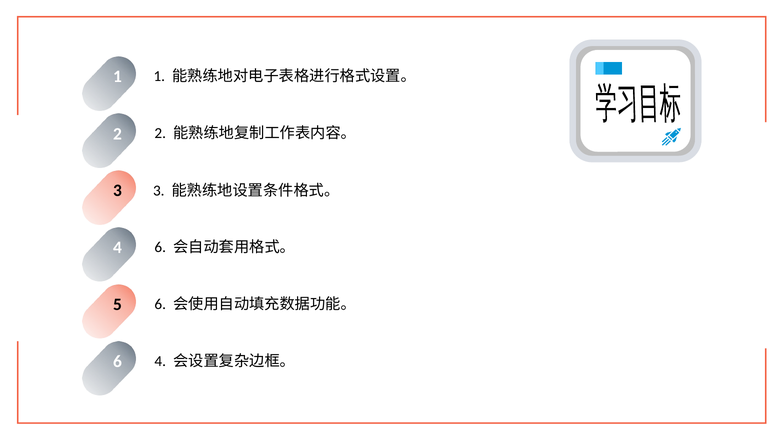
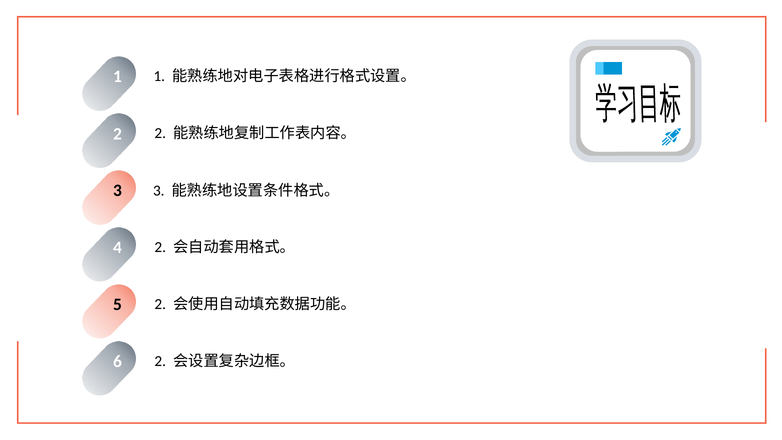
4 6: 6 -> 2
5 6: 6 -> 2
6 4: 4 -> 2
